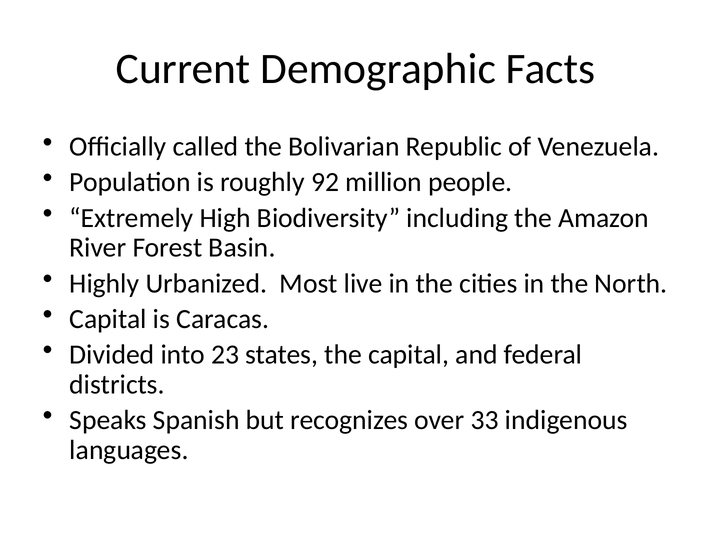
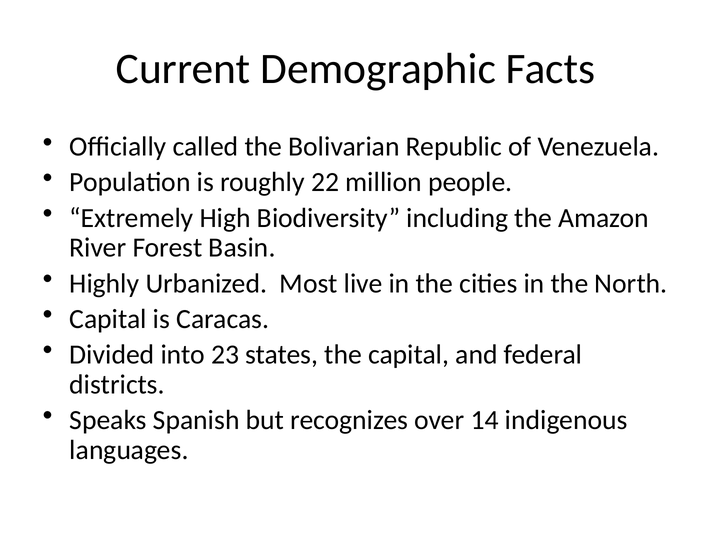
92: 92 -> 22
33: 33 -> 14
